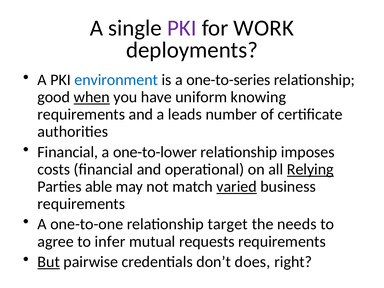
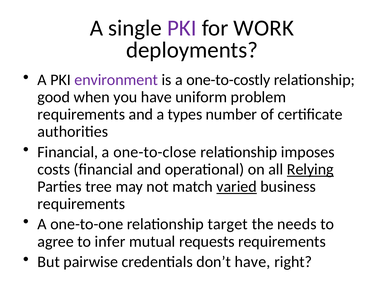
environment colour: blue -> purple
one-to-series: one-to-series -> one-to-costly
when underline: present -> none
knowing: knowing -> problem
leads: leads -> types
one-to-lower: one-to-lower -> one-to-close
able: able -> tree
But underline: present -> none
don’t does: does -> have
